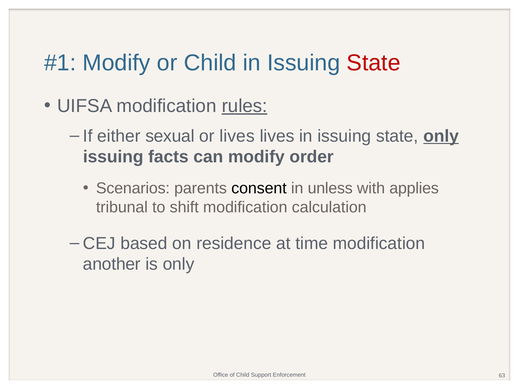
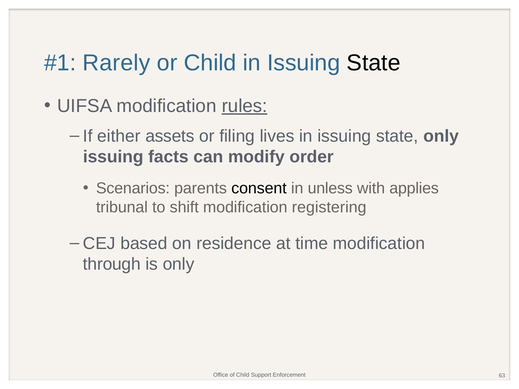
Modify at (117, 63): Modify -> Rarely
State at (374, 63) colour: red -> black
sexual: sexual -> assets
or lives: lives -> filing
only at (441, 136) underline: present -> none
calculation: calculation -> registering
another: another -> through
